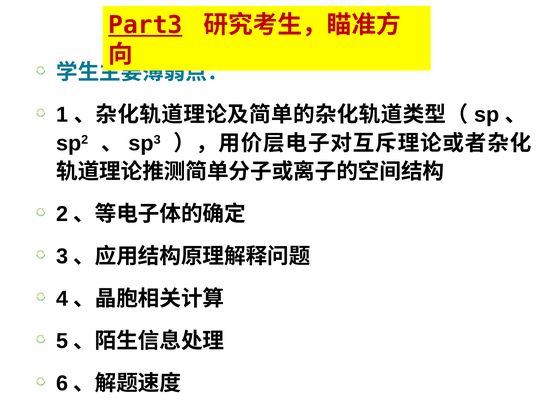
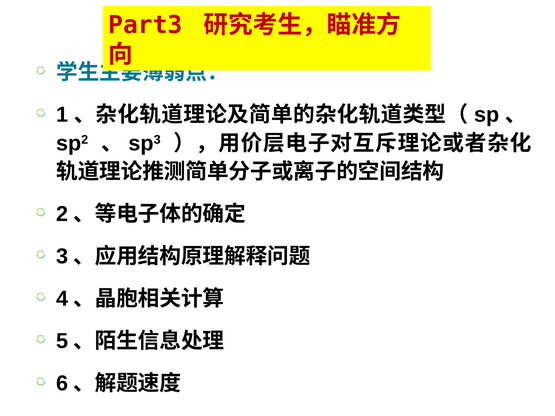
Part3 underline: present -> none
